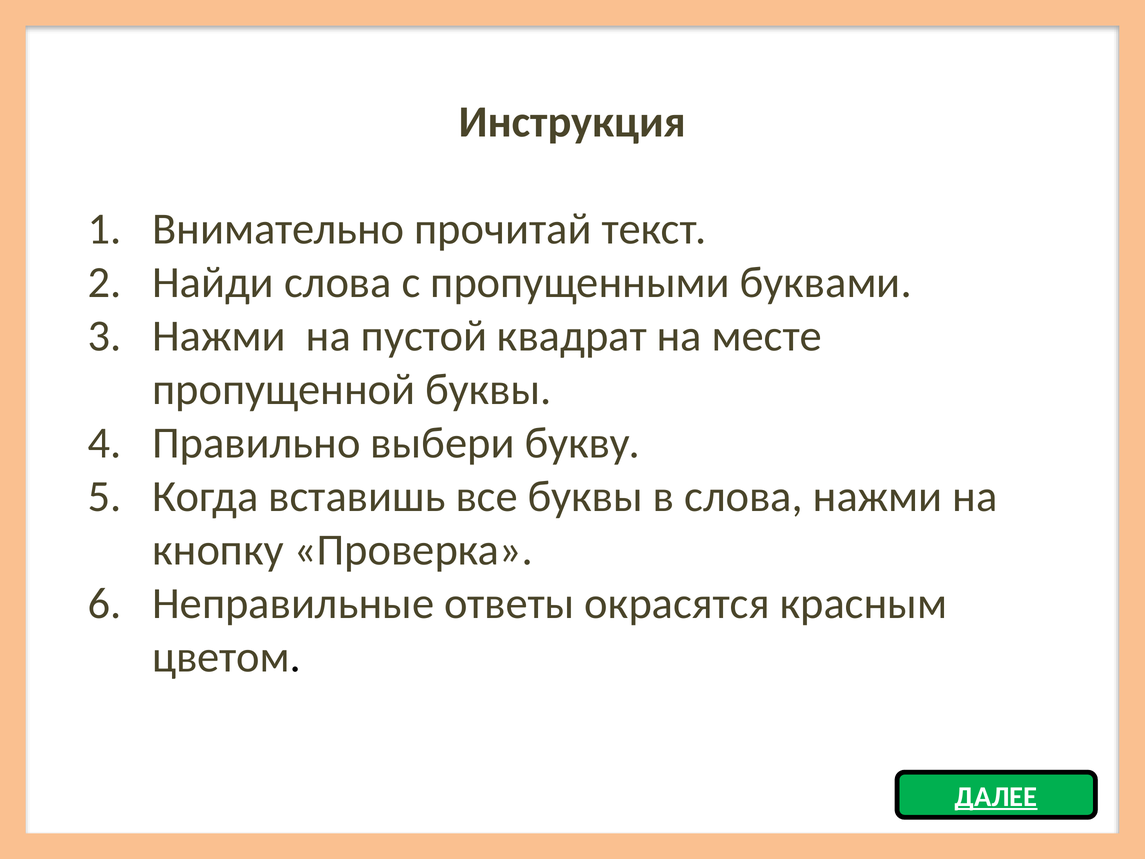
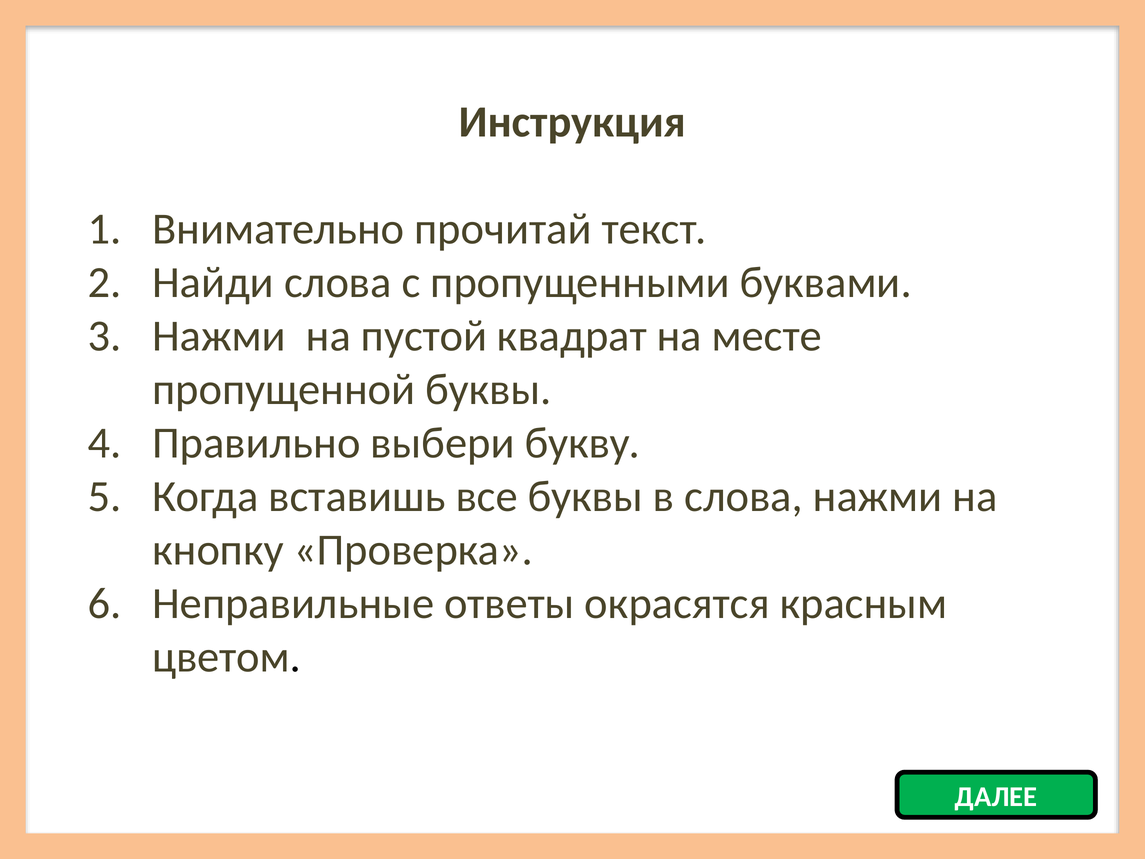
ДАЛЕЕ underline: present -> none
